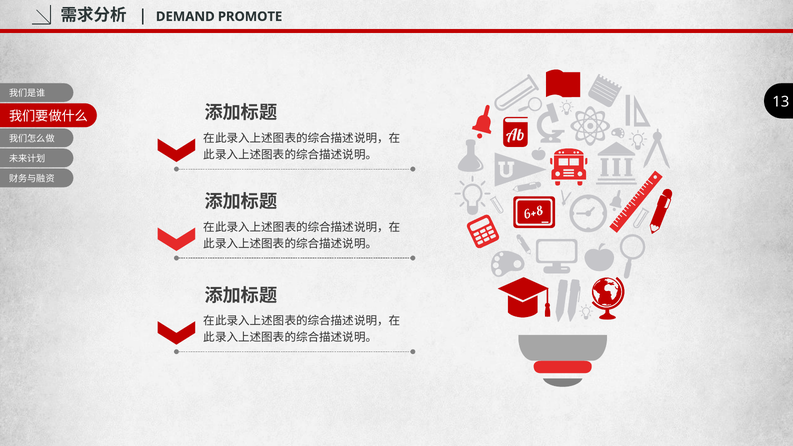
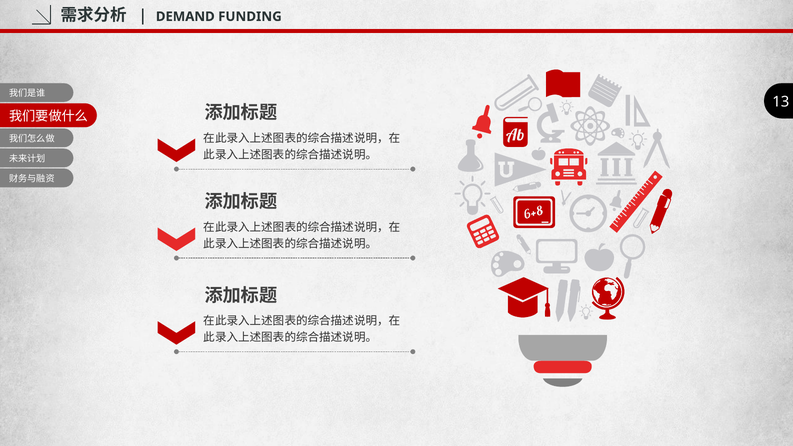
PROMOTE: PROMOTE -> FUNDING
